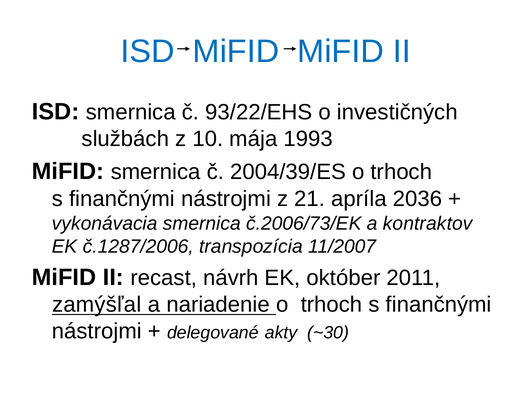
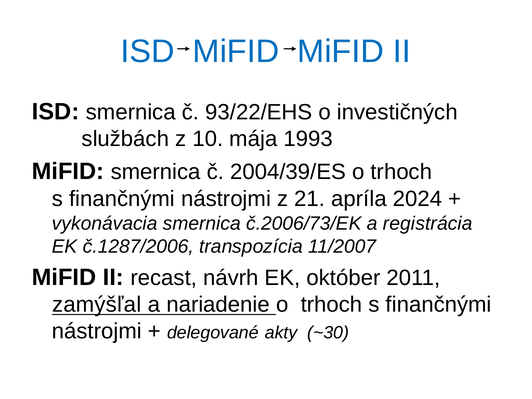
2036: 2036 -> 2024
kontraktov: kontraktov -> registrácia
